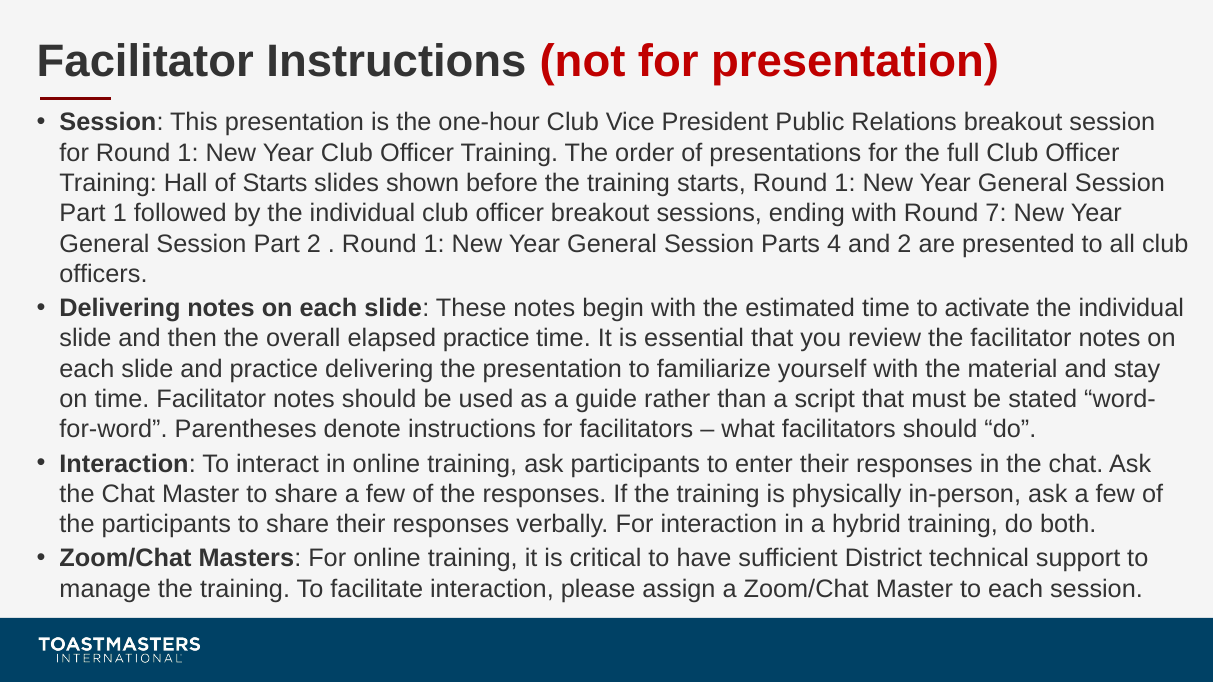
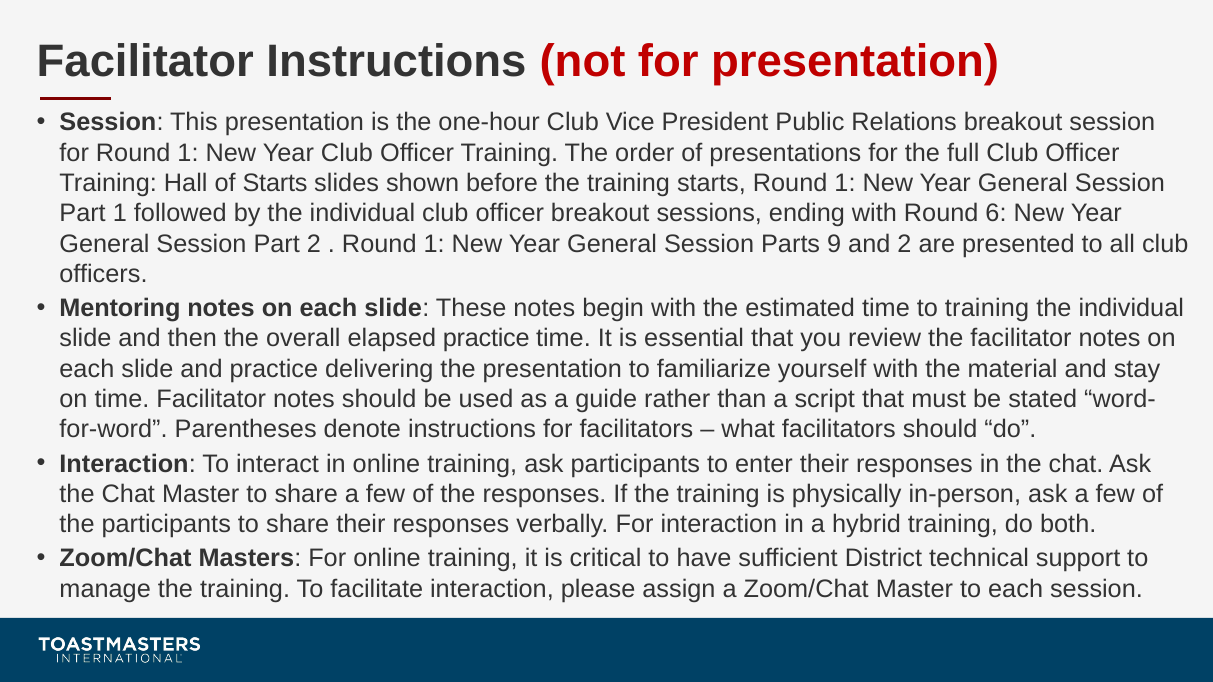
7: 7 -> 6
4: 4 -> 9
Delivering at (120, 308): Delivering -> Mentoring
to activate: activate -> training
